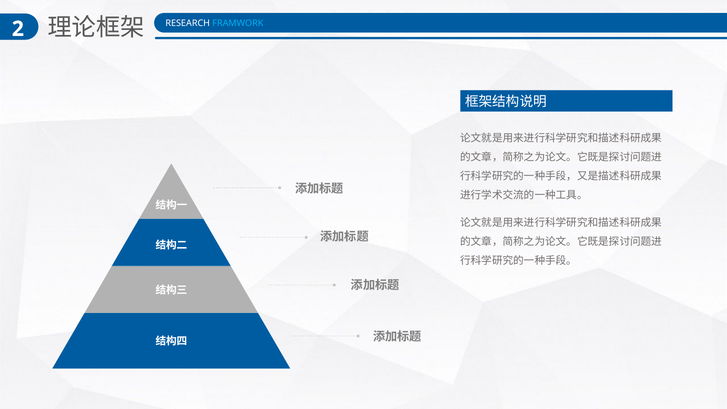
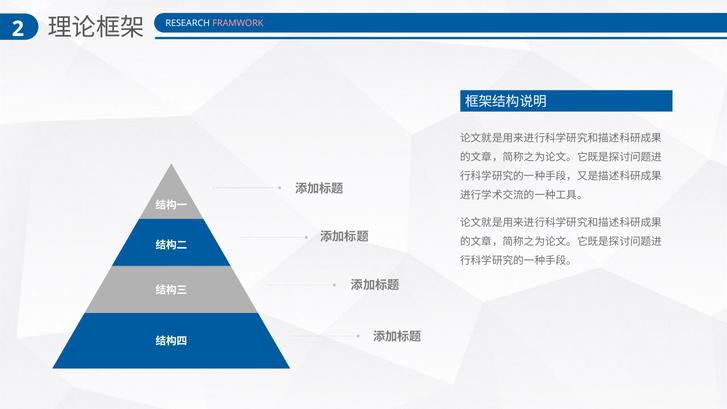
FRAMWORK colour: light blue -> pink
